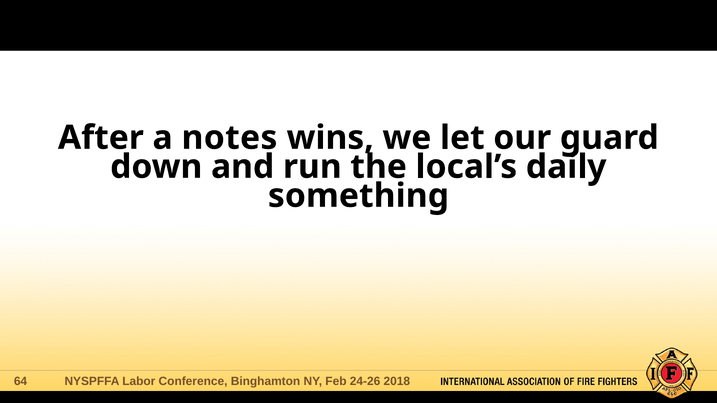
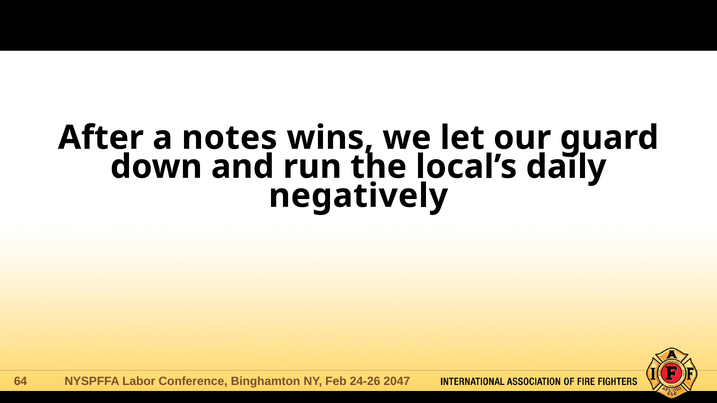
something: something -> negatively
2018: 2018 -> 2047
